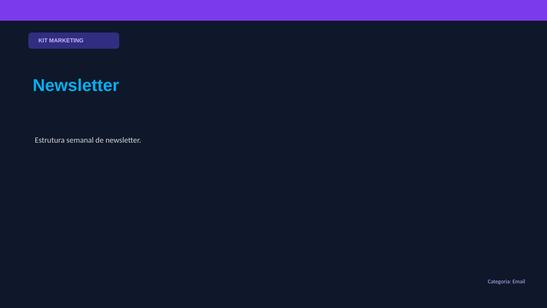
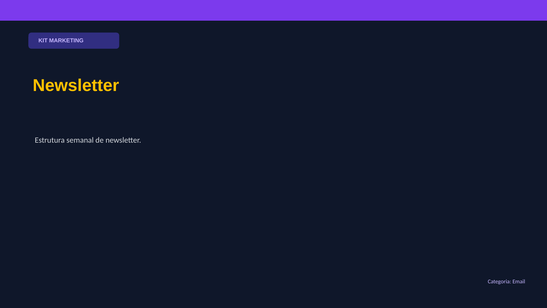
Newsletter at (76, 85) colour: light blue -> yellow
